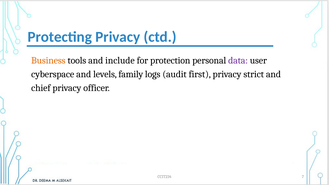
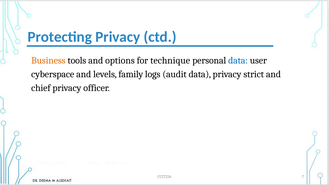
include: include -> options
protection: protection -> technique
data at (238, 60) colour: purple -> blue
audit first: first -> data
